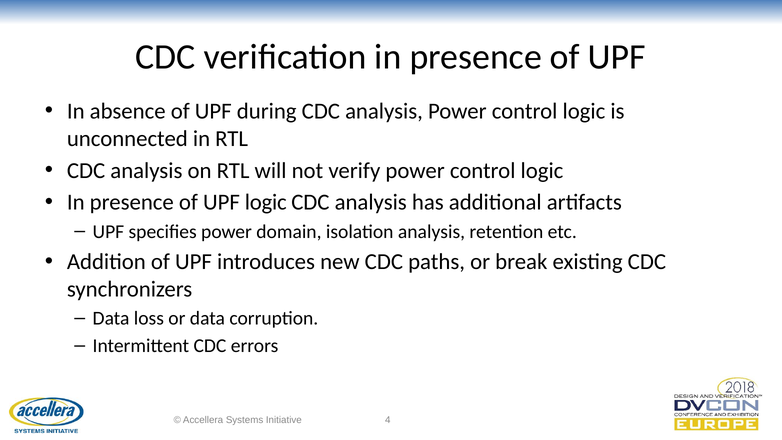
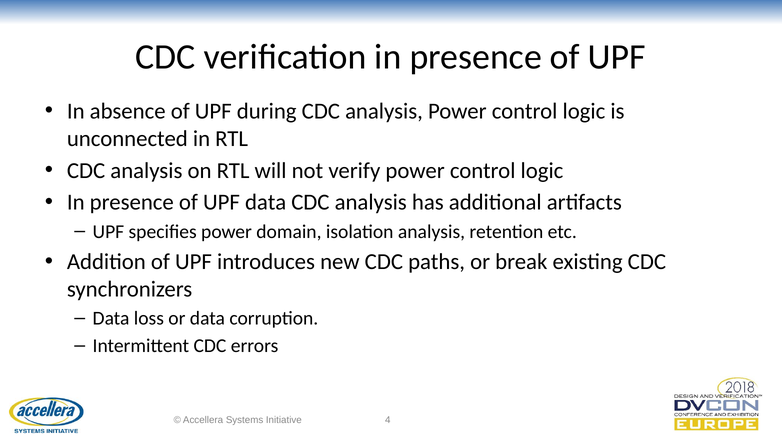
UPF logic: logic -> data
